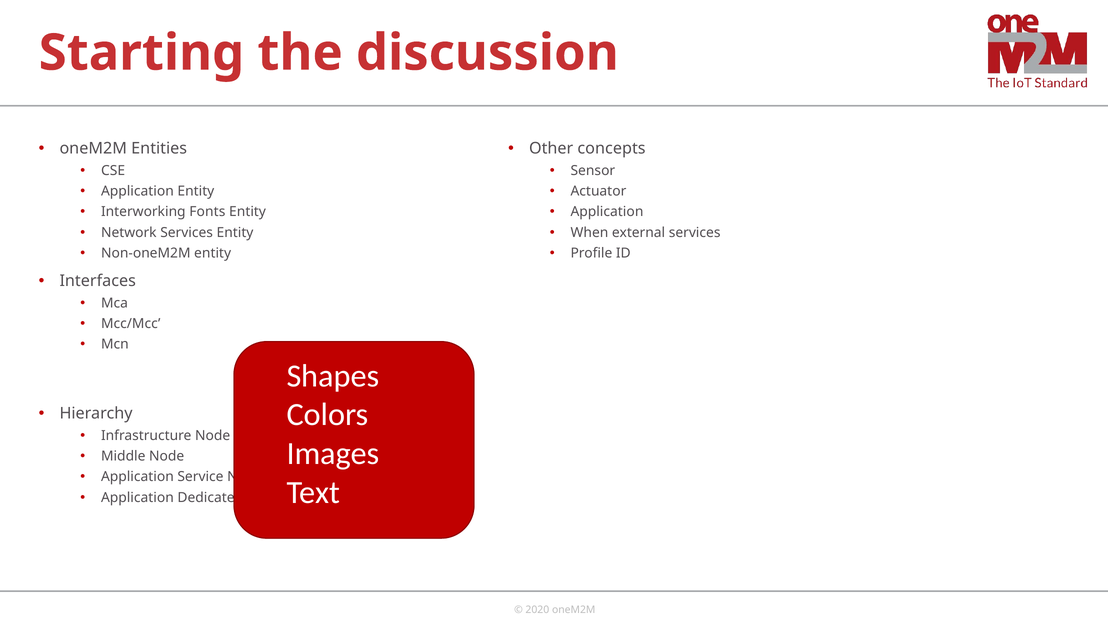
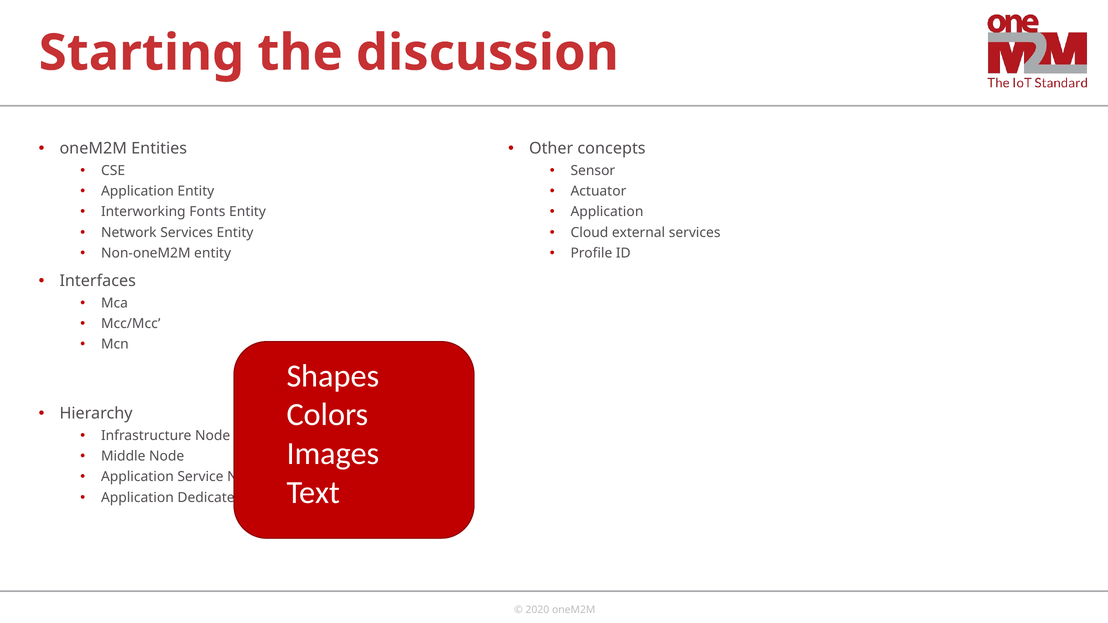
When: When -> Cloud
